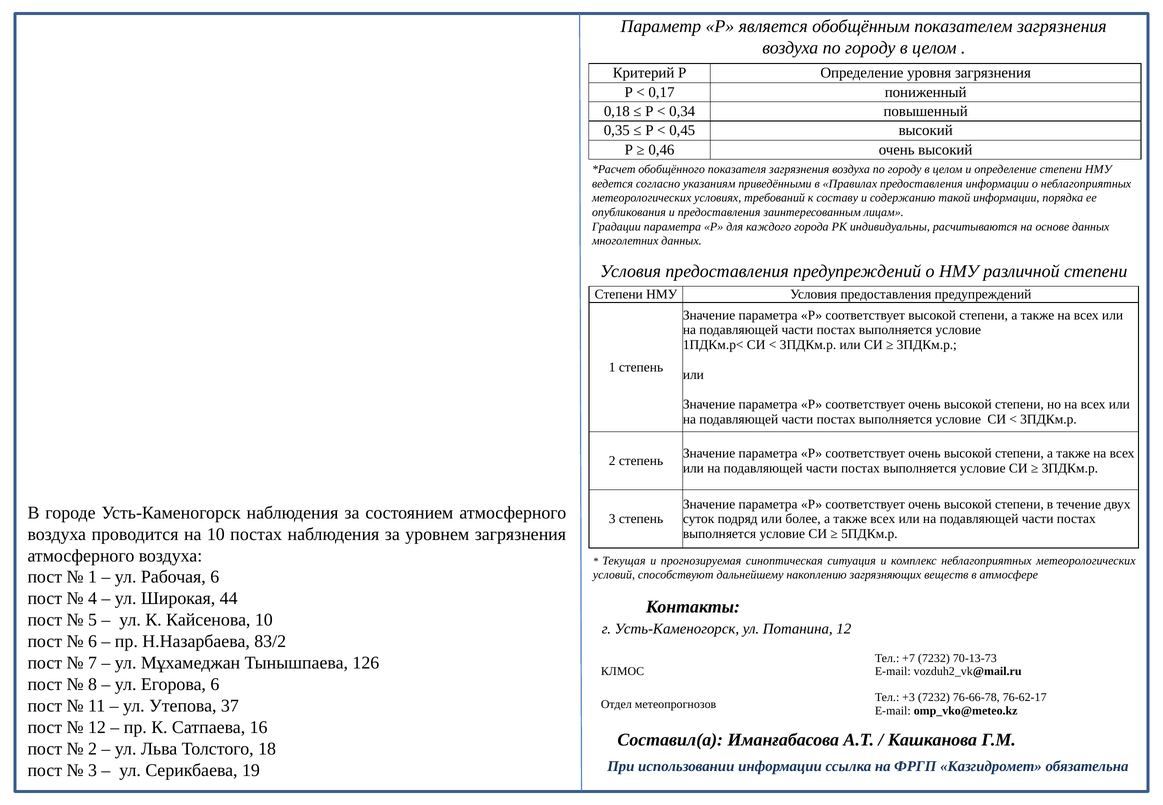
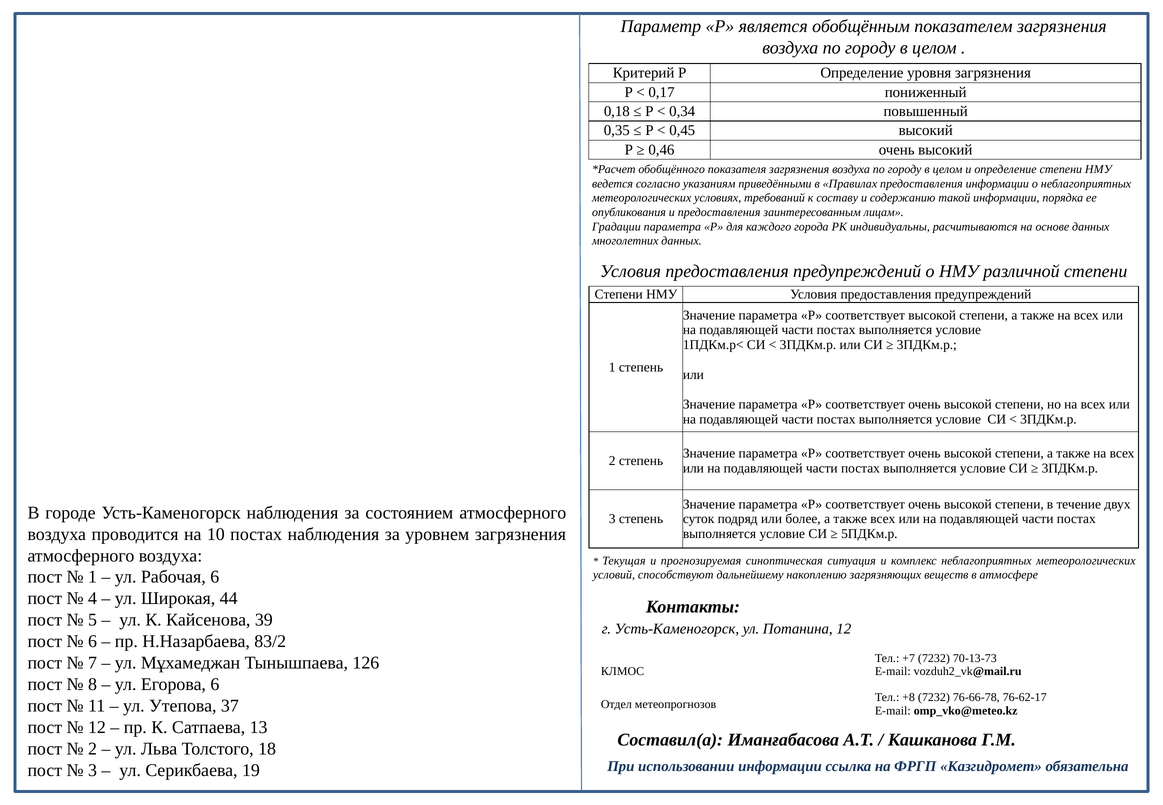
Кайсенова 10: 10 -> 39
+3: +3 -> +8
16: 16 -> 13
